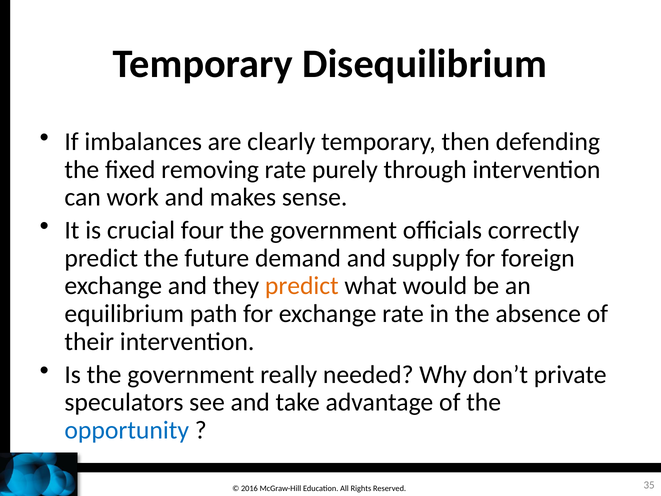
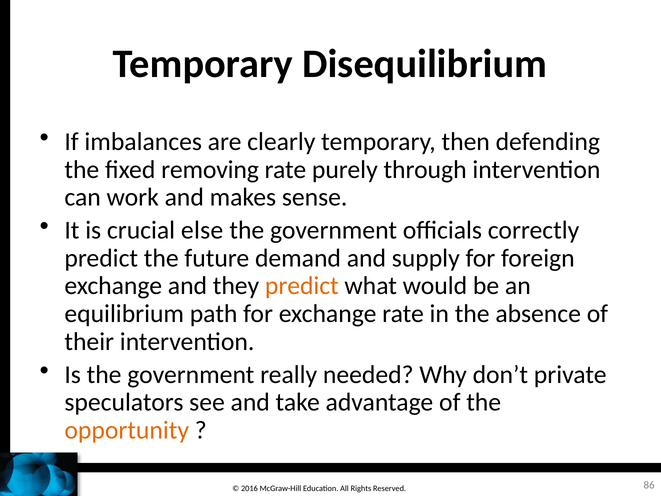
four: four -> else
opportunity colour: blue -> orange
35: 35 -> 86
